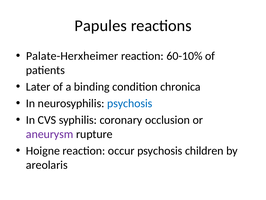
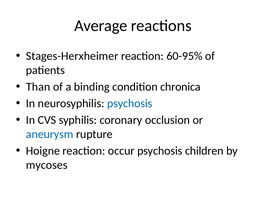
Papules: Papules -> Average
Palate-Herxheimer: Palate-Herxheimer -> Stages-Herxheimer
60-10%: 60-10% -> 60-95%
Later: Later -> Than
aneurysm colour: purple -> blue
areolaris: areolaris -> mycoses
